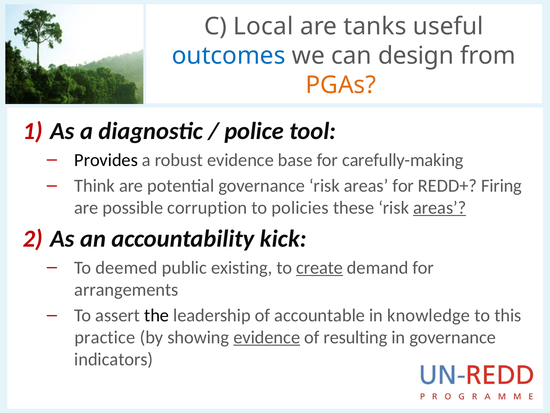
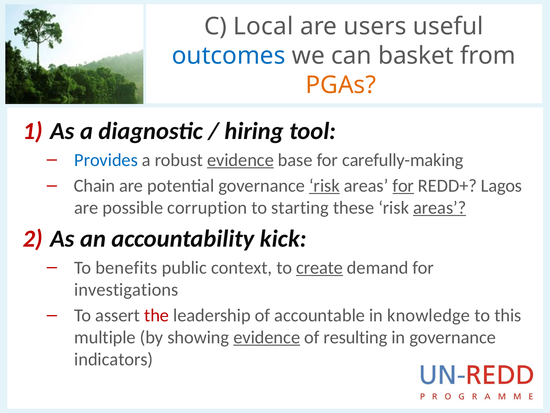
tanks: tanks -> users
design: design -> basket
police: police -> hiring
Provides colour: black -> blue
evidence at (240, 160) underline: none -> present
Think: Think -> Chain
risk at (324, 185) underline: none -> present
for at (403, 185) underline: none -> present
Firing: Firing -> Lagos
policies: policies -> starting
deemed: deemed -> benefits
existing: existing -> context
arrangements: arrangements -> investigations
the colour: black -> red
practice: practice -> multiple
